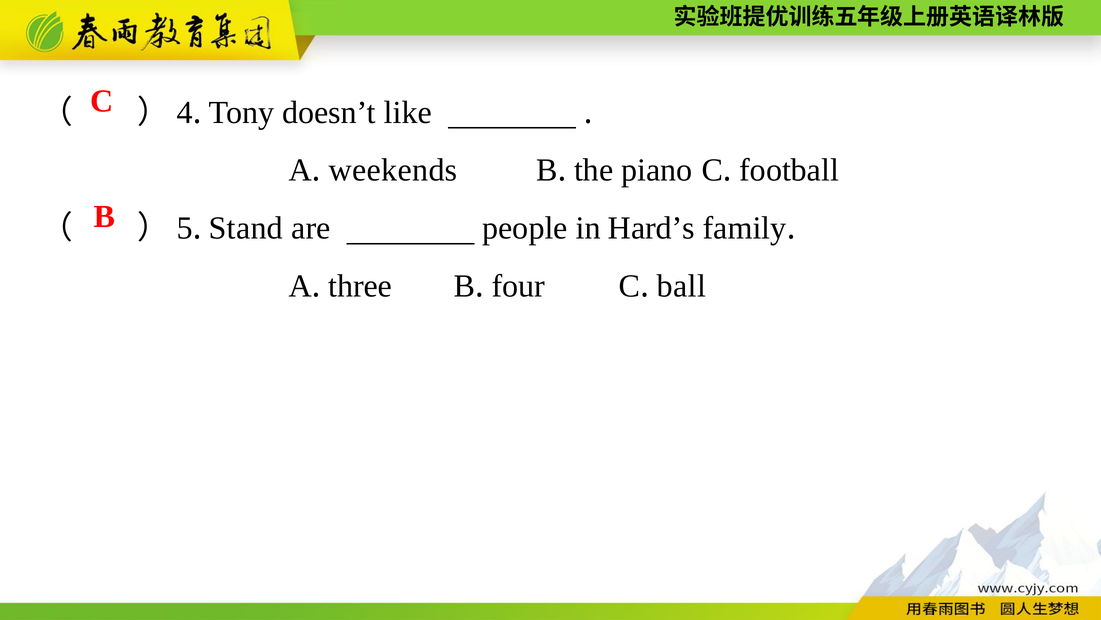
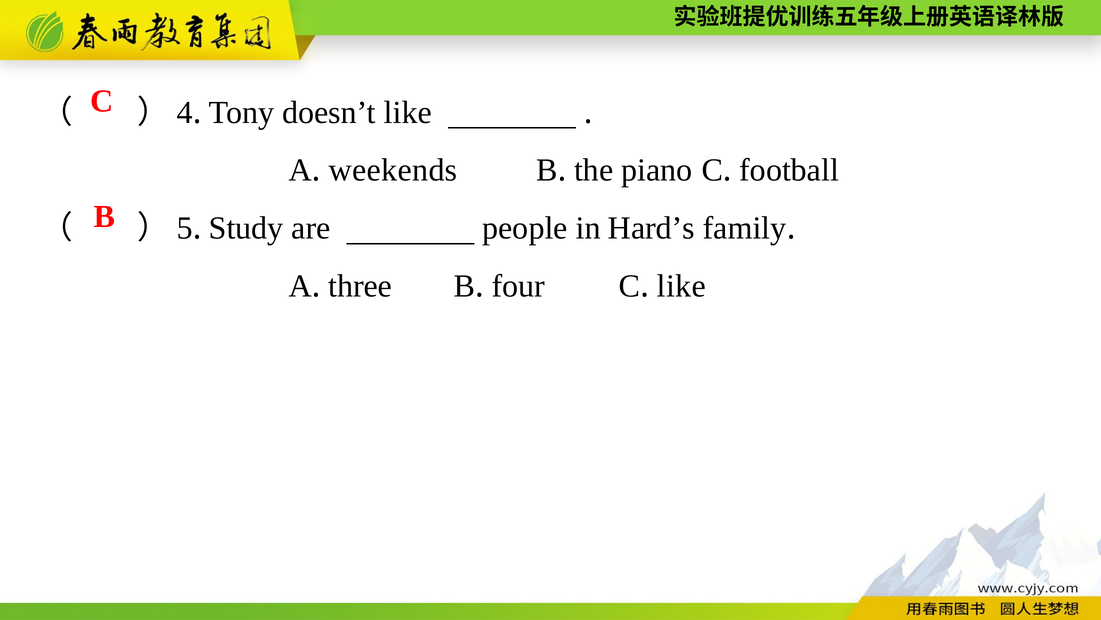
Stand: Stand -> Study
ball at (682, 286): ball -> like
